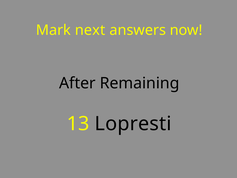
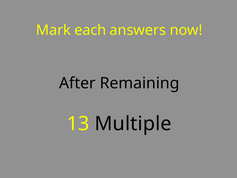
next: next -> each
Lopresti: Lopresti -> Multiple
